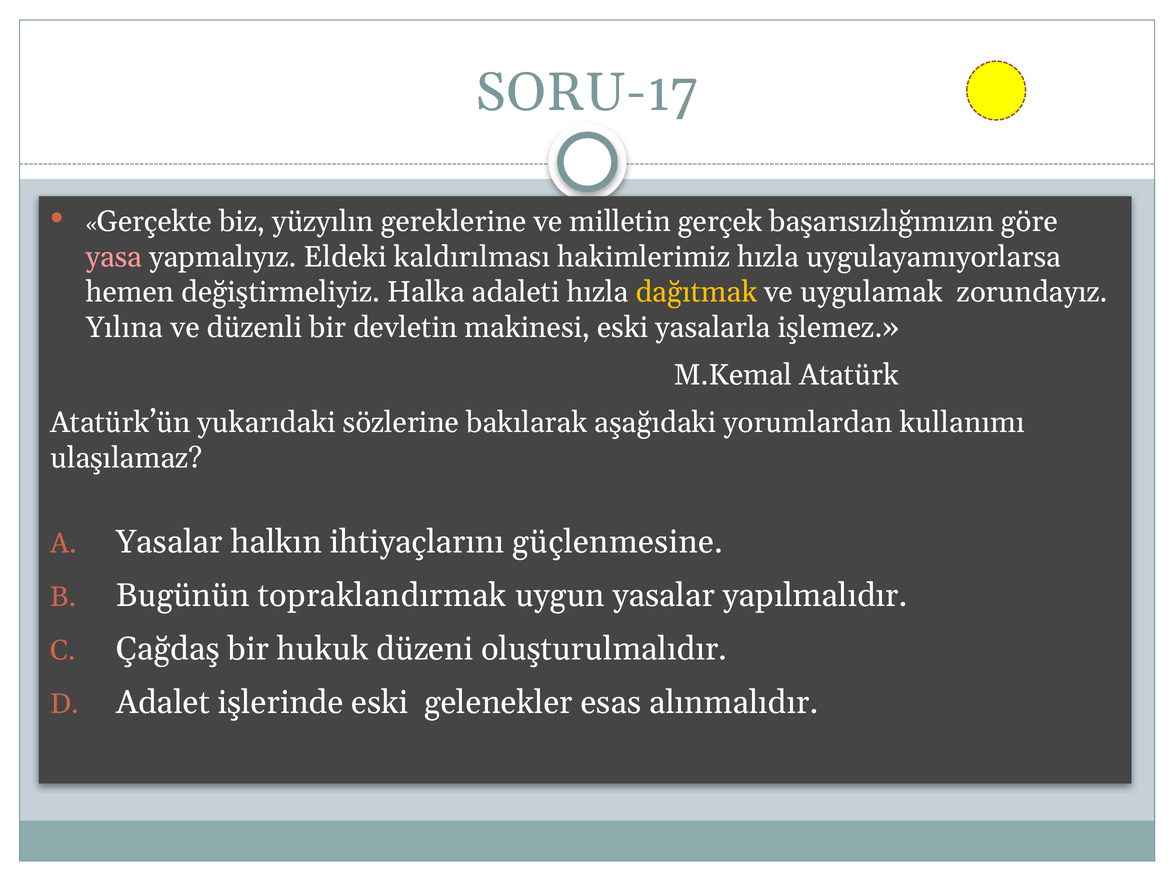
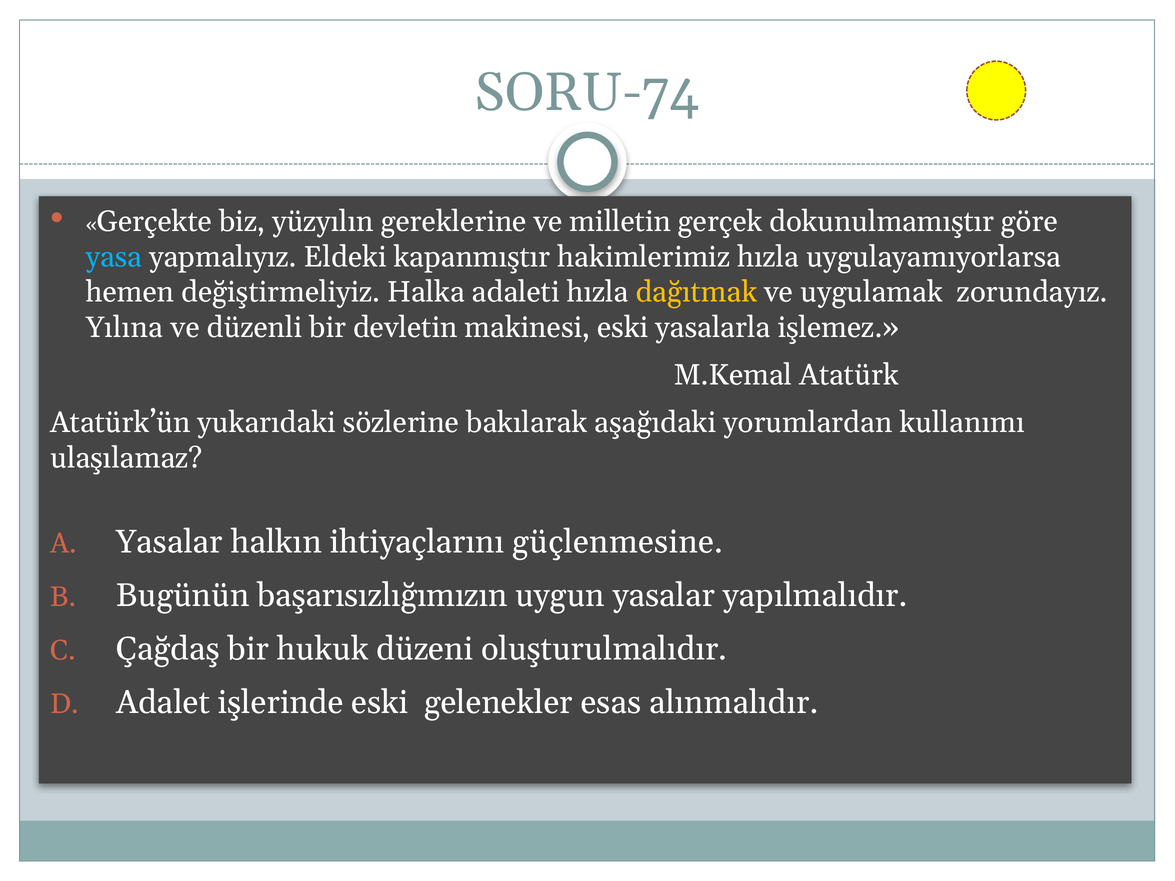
SORU-17: SORU-17 -> SORU-74
başarısızlığımızın: başarısızlığımızın -> dokunulmamıştır
yasa colour: pink -> light blue
kaldırılması: kaldırılması -> kapanmıştır
topraklandırmak: topraklandırmak -> başarısızlığımızın
